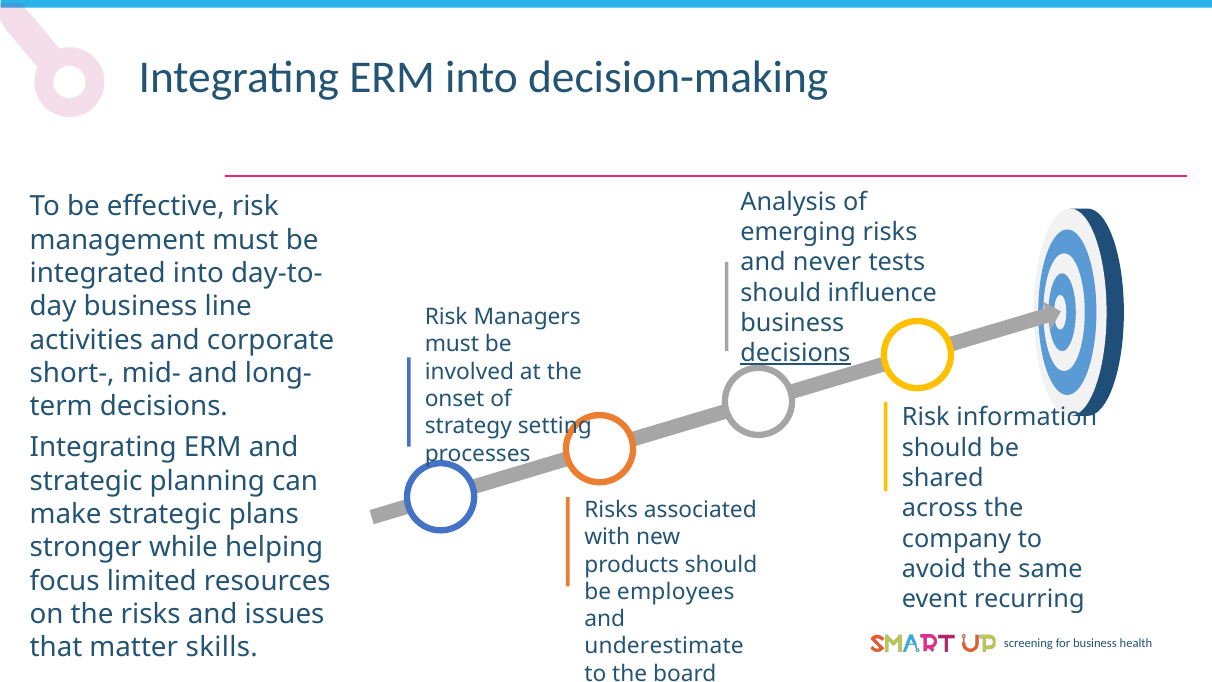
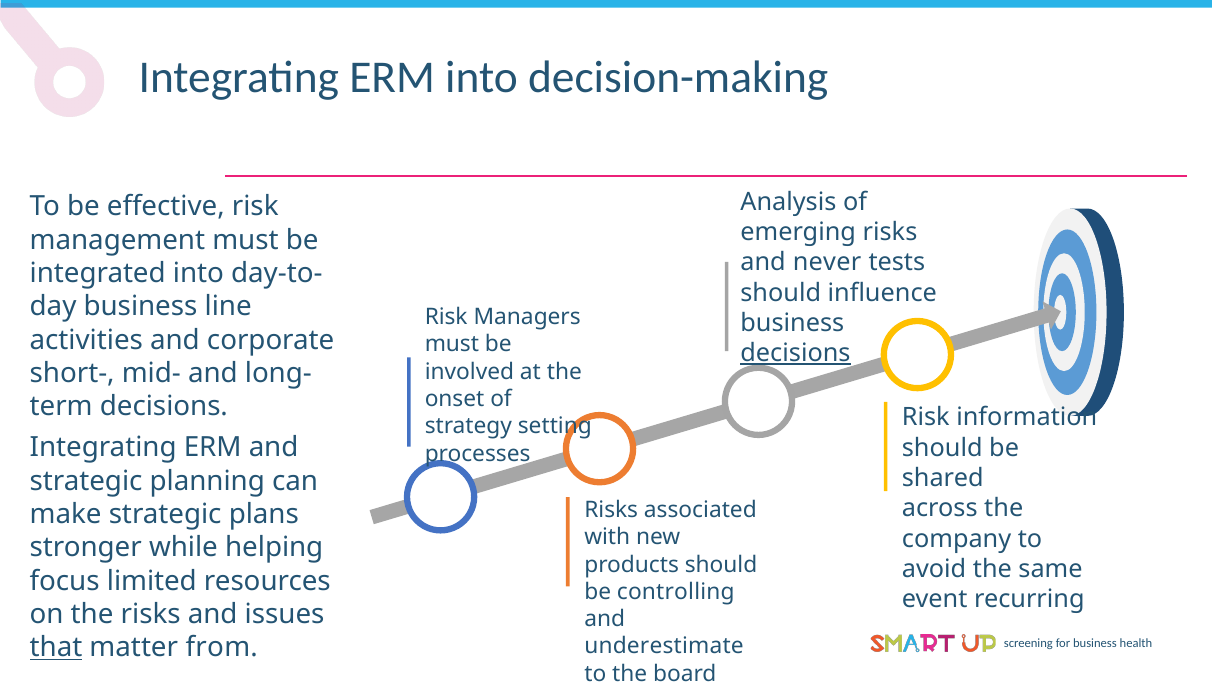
employees: employees -> controlling
that underline: none -> present
skills: skills -> from
